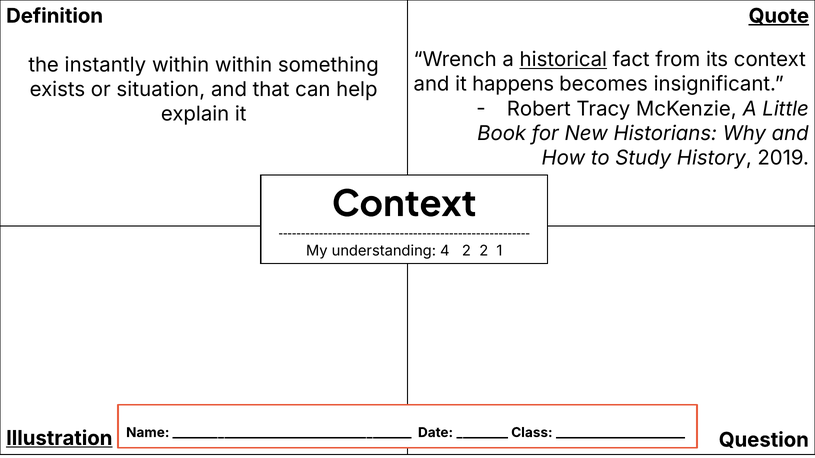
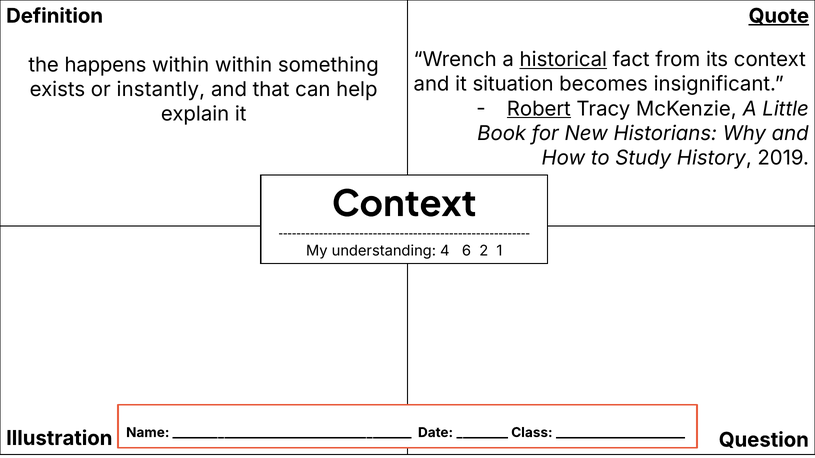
instantly: instantly -> happens
happens: happens -> situation
situation: situation -> instantly
Robert underline: none -> present
4 2: 2 -> 6
Illustration underline: present -> none
